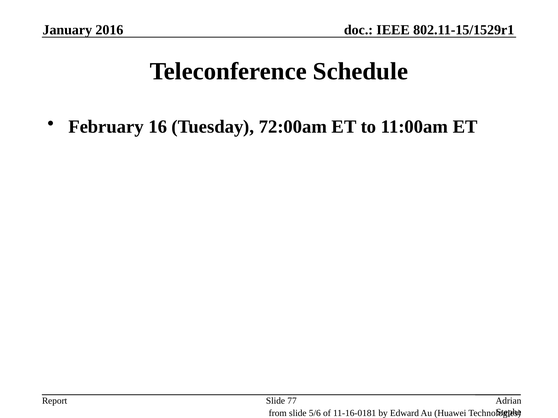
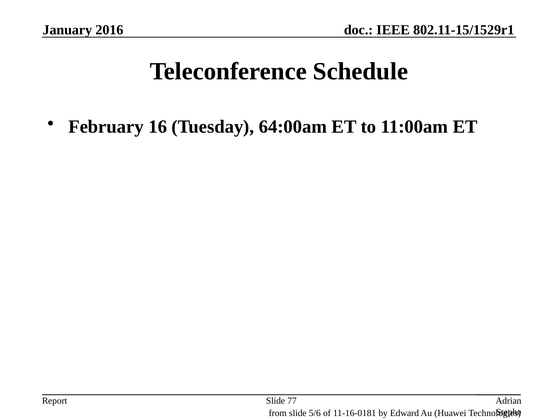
72:00am: 72:00am -> 64:00am
